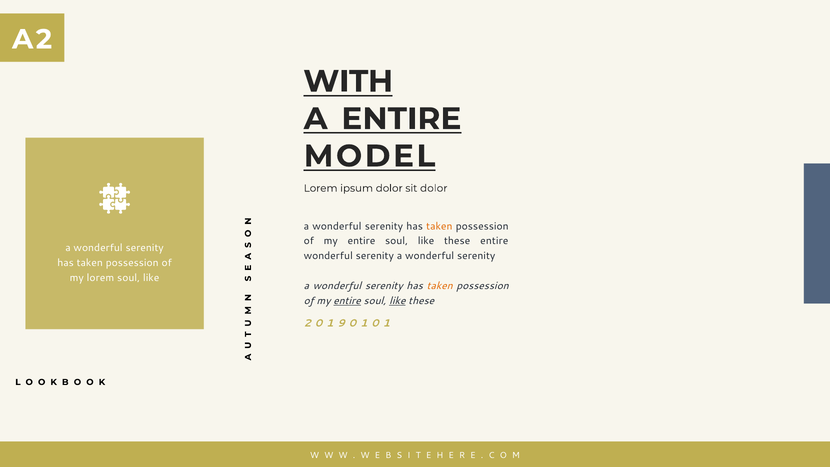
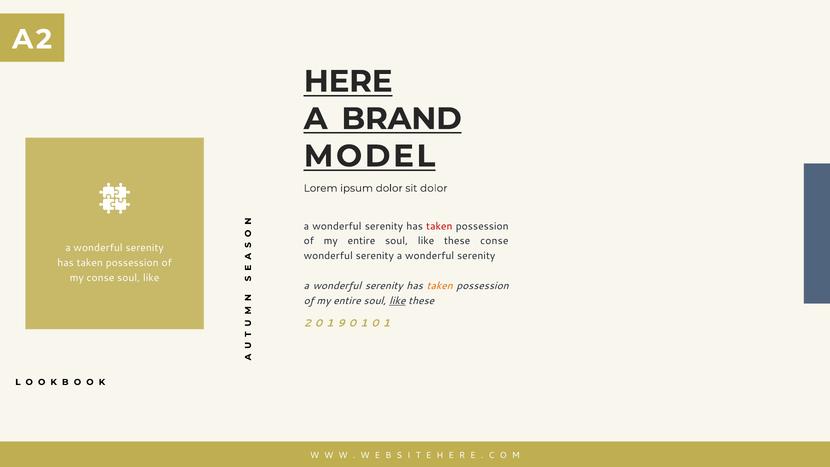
WITH: WITH -> HERE
A ENTIRE: ENTIRE -> BRAND
taken at (439, 226) colour: orange -> red
these entire: entire -> conse
my lorem: lorem -> conse
entire at (347, 301) underline: present -> none
